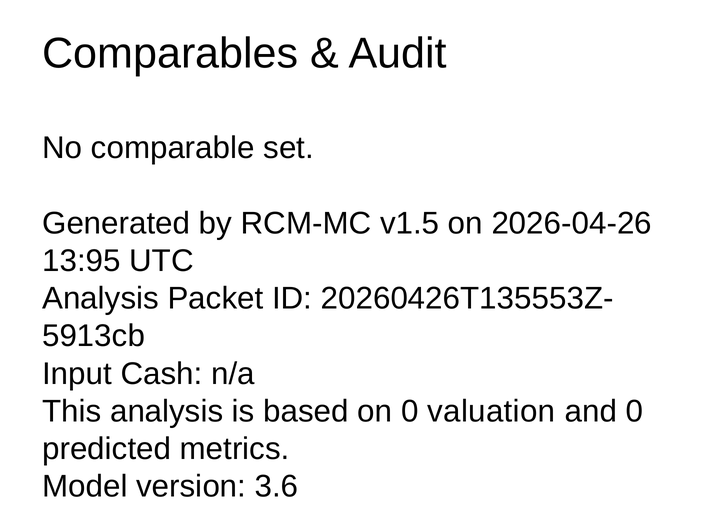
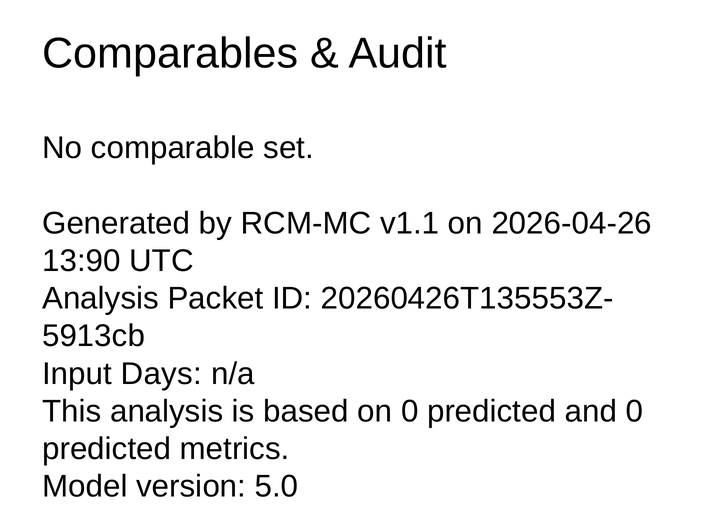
v1.5: v1.5 -> v1.1
13:95: 13:95 -> 13:90
Cash: Cash -> Days
on 0 valuation: valuation -> predicted
3.6: 3.6 -> 5.0
